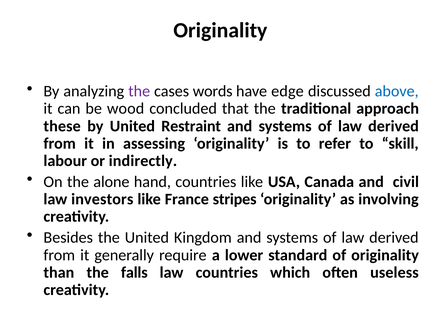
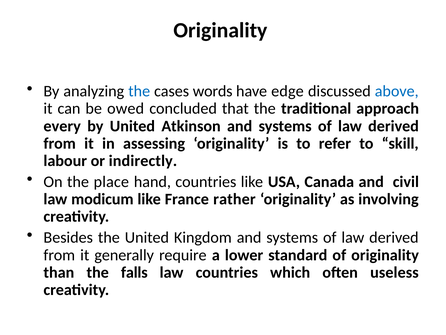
the at (139, 91) colour: purple -> blue
wood: wood -> owed
these: these -> every
Restraint: Restraint -> Atkinson
alone: alone -> place
investors: investors -> modicum
stripes: stripes -> rather
